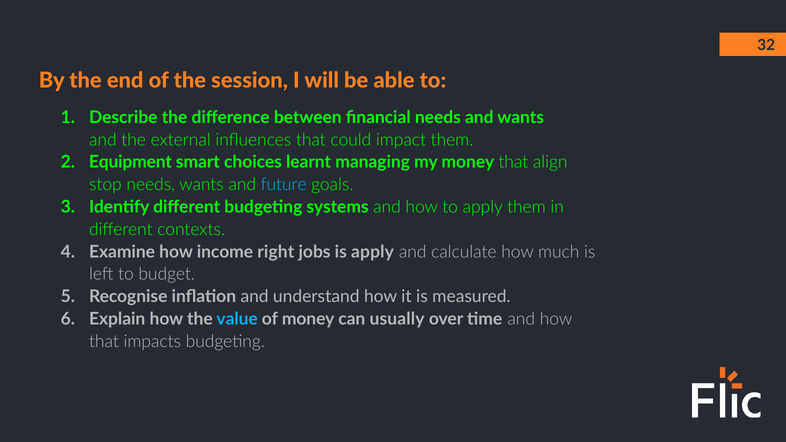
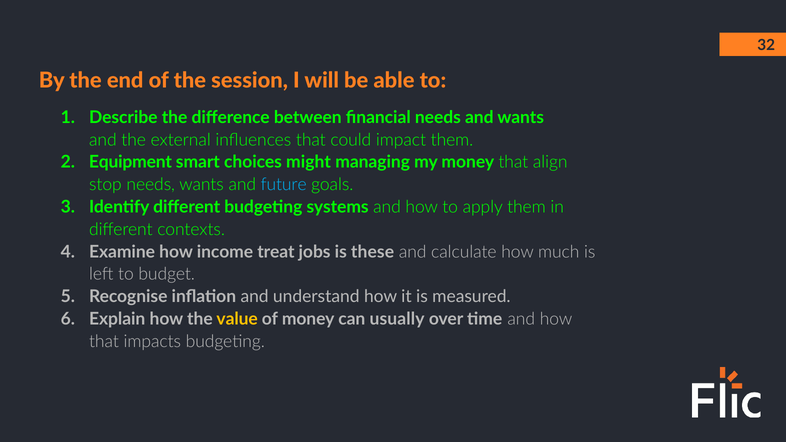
learnt: learnt -> might
right: right -> treat
is apply: apply -> these
value colour: light blue -> yellow
